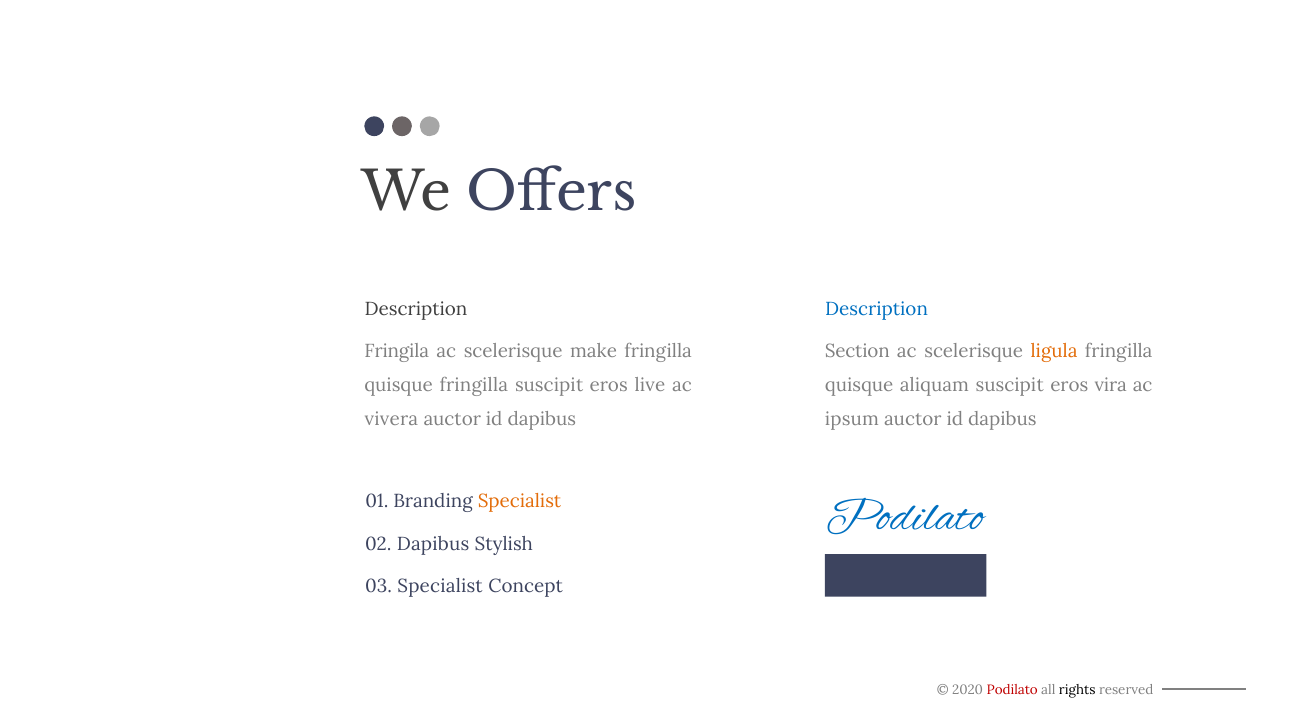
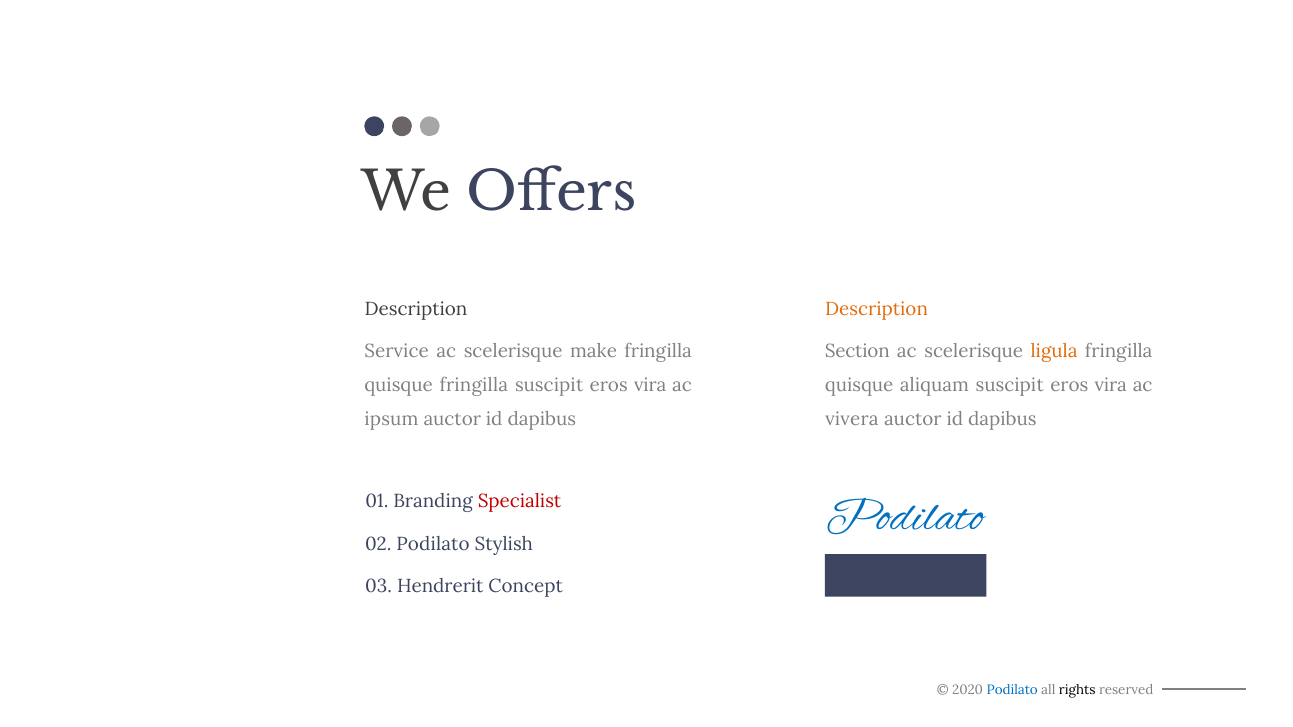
Description at (877, 309) colour: blue -> orange
Fringila: Fringila -> Service
live at (650, 385): live -> vira
vivera: vivera -> ipsum
ipsum: ipsum -> vivera
Specialist at (520, 502) colour: orange -> red
02 Dapibus: Dapibus -> Podilato
03 Specialist: Specialist -> Hendrerit
Podilato at (1012, 690) colour: red -> blue
